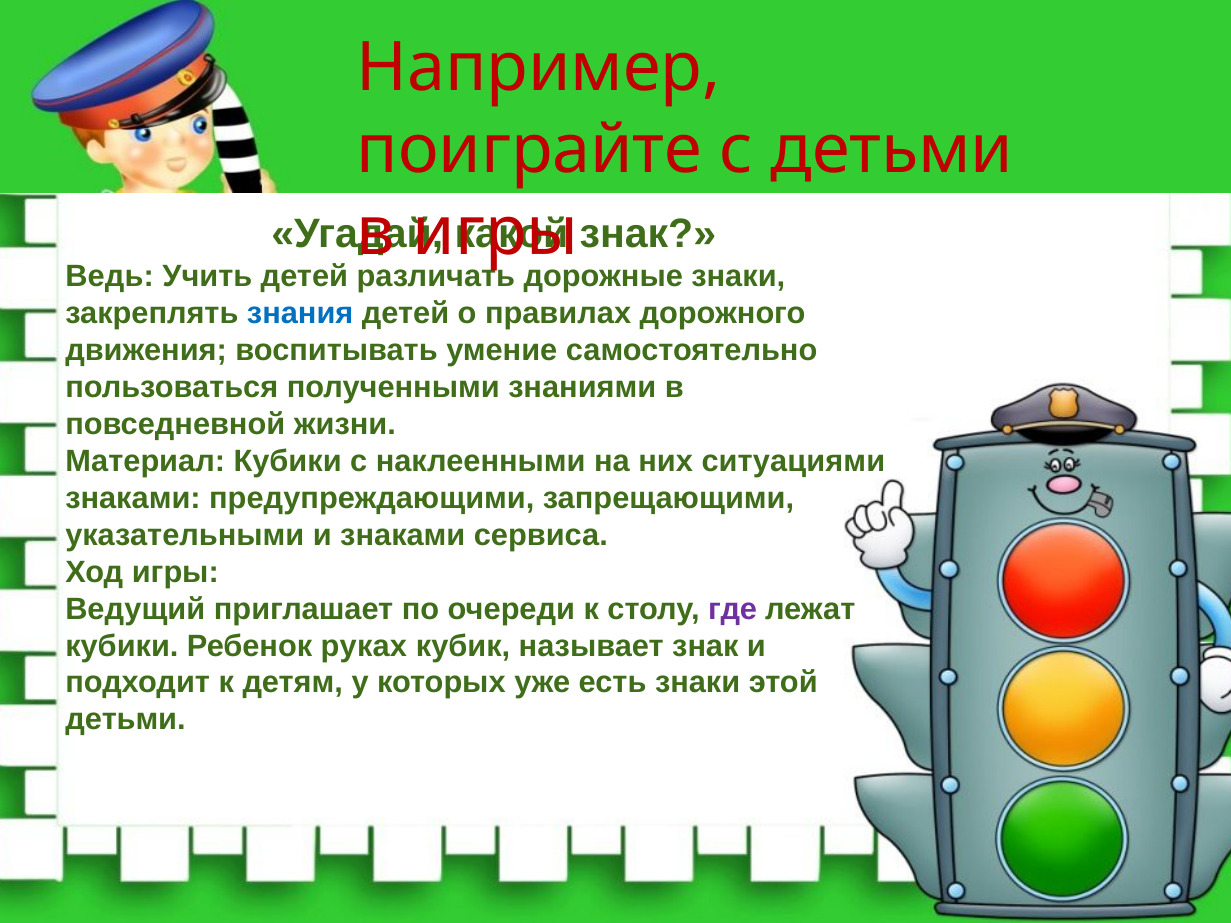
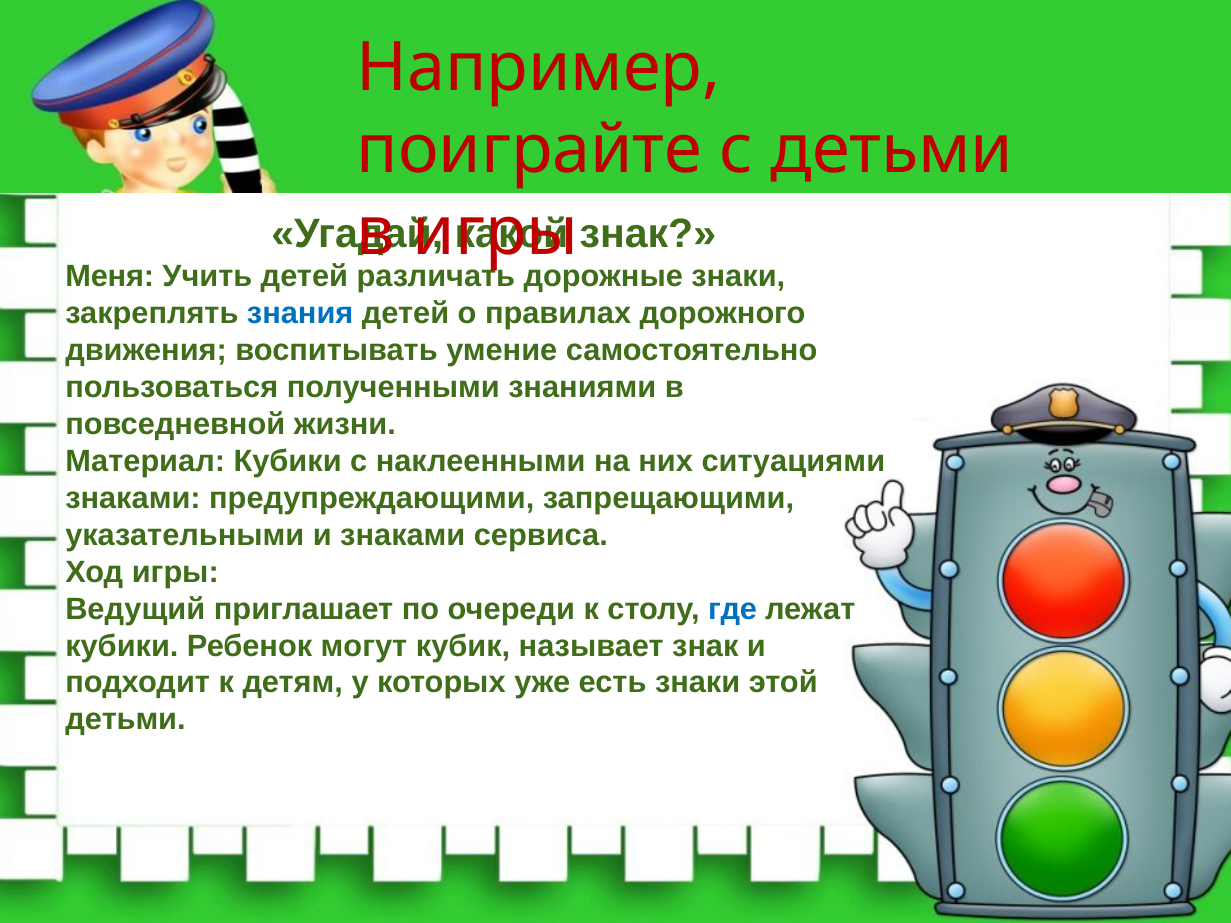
Ведь: Ведь -> Меня
где colour: purple -> blue
руках: руках -> могут
